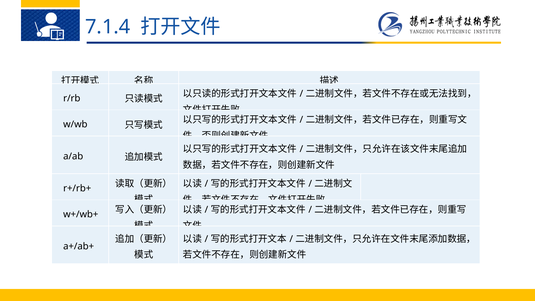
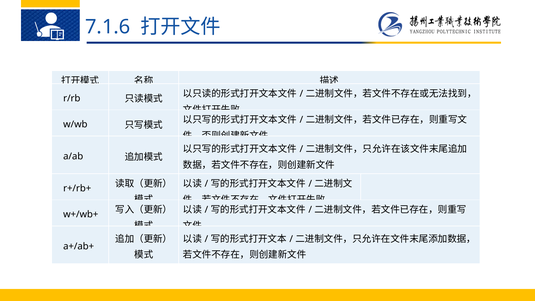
7.1.4: 7.1.4 -> 7.1.6
